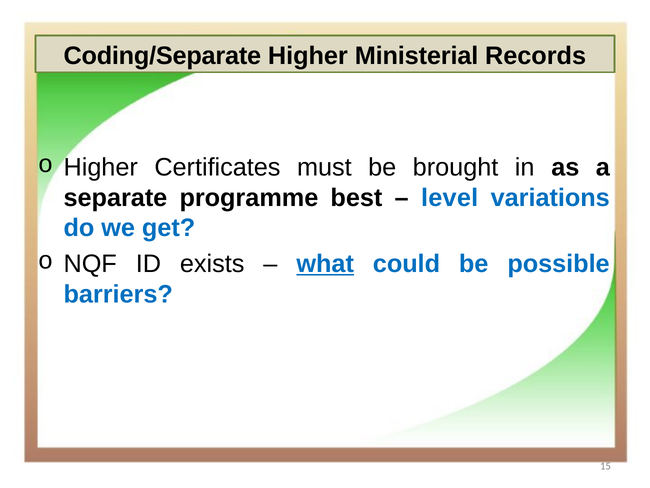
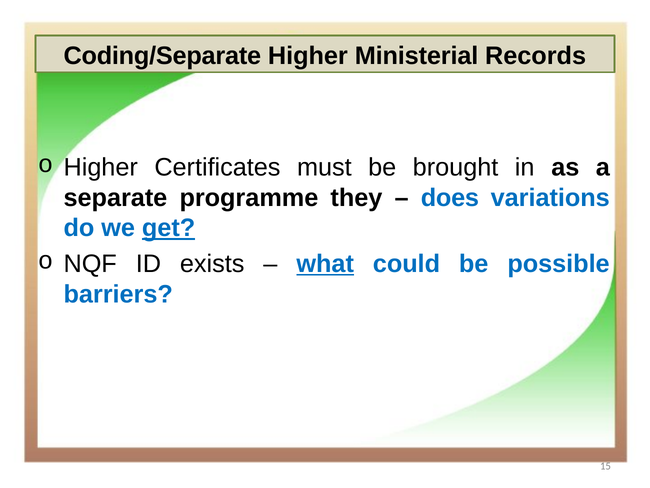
best: best -> they
level: level -> does
get underline: none -> present
